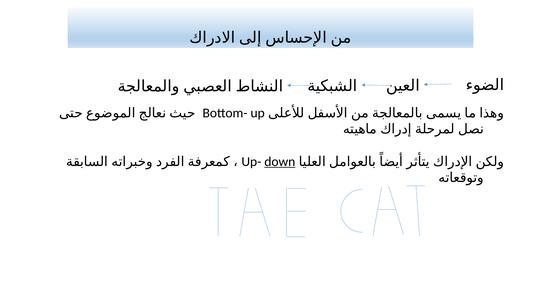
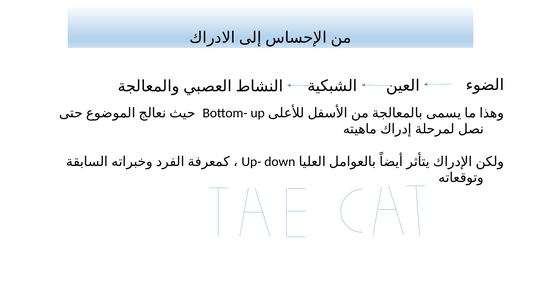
down underline: present -> none
